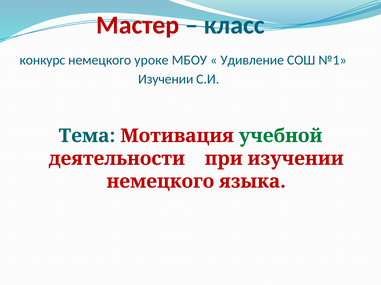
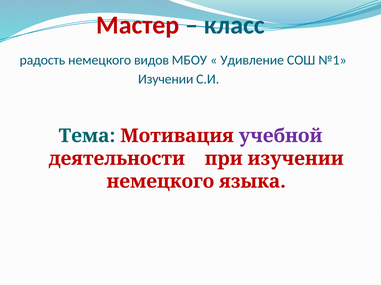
конкурс: конкурс -> радость
уроке: уроке -> видов
учебной colour: green -> purple
